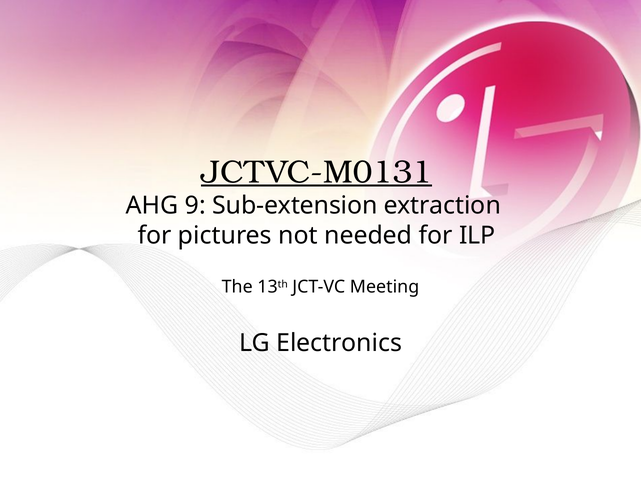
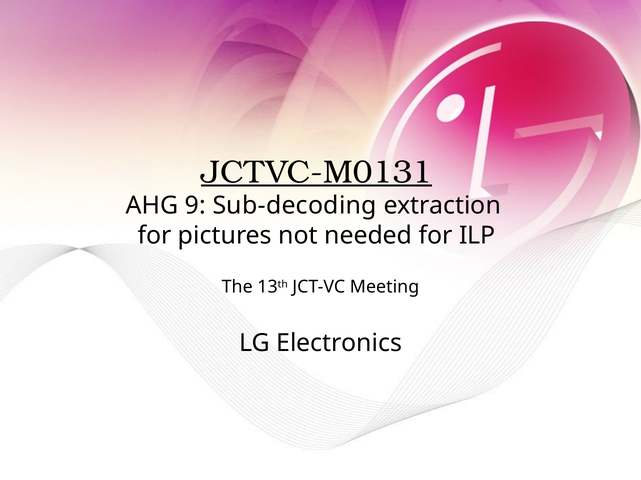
Sub-extension: Sub-extension -> Sub-decoding
